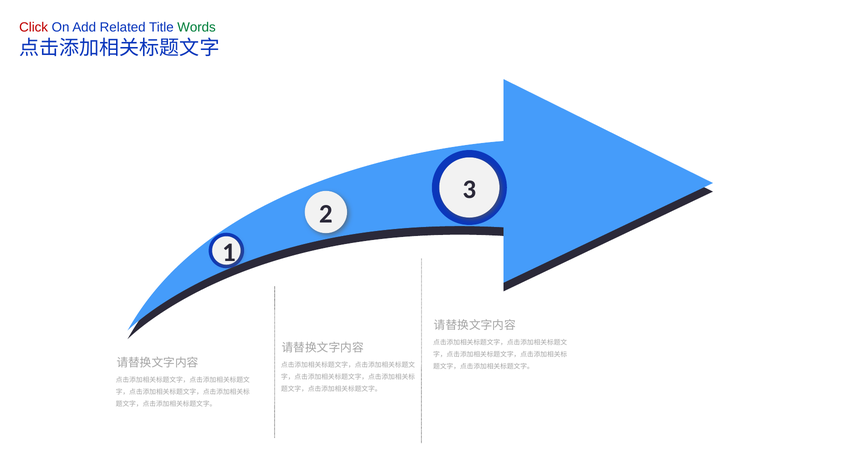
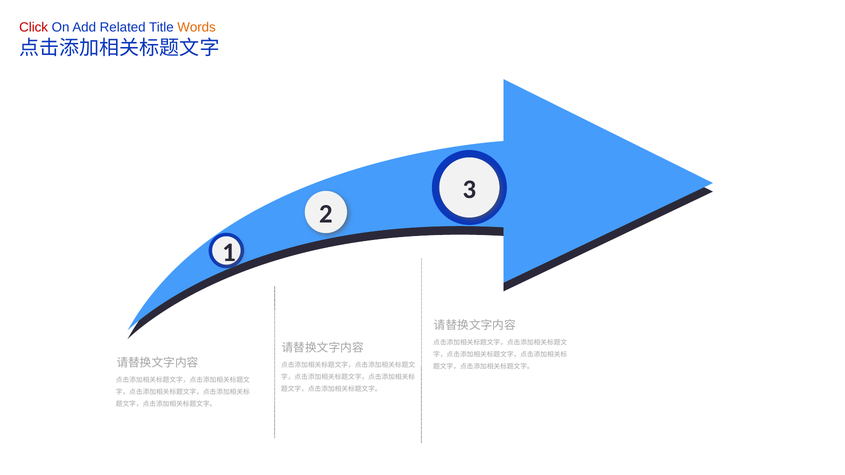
Words colour: green -> orange
